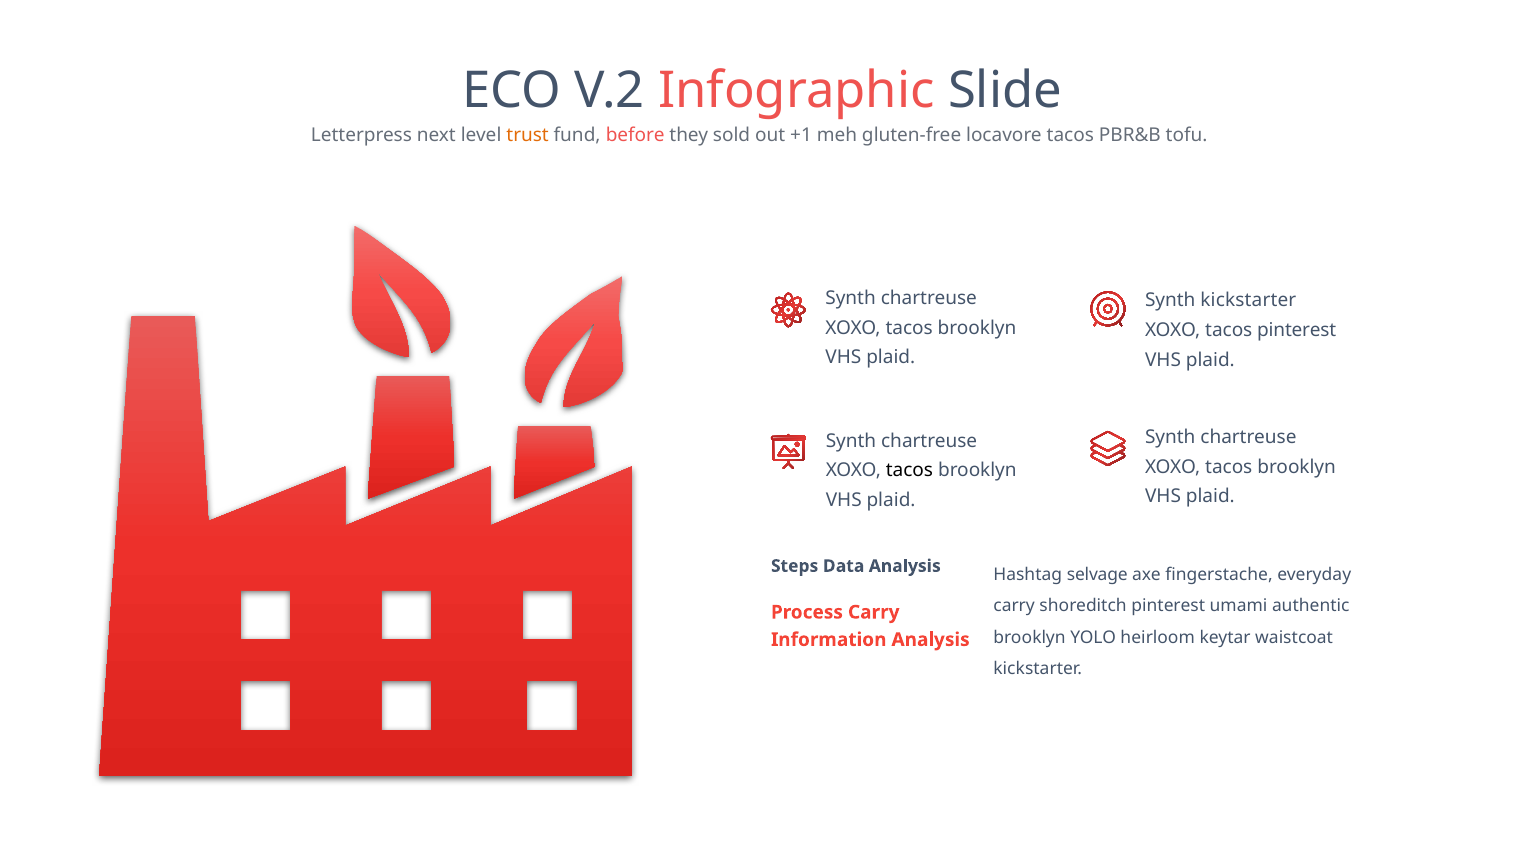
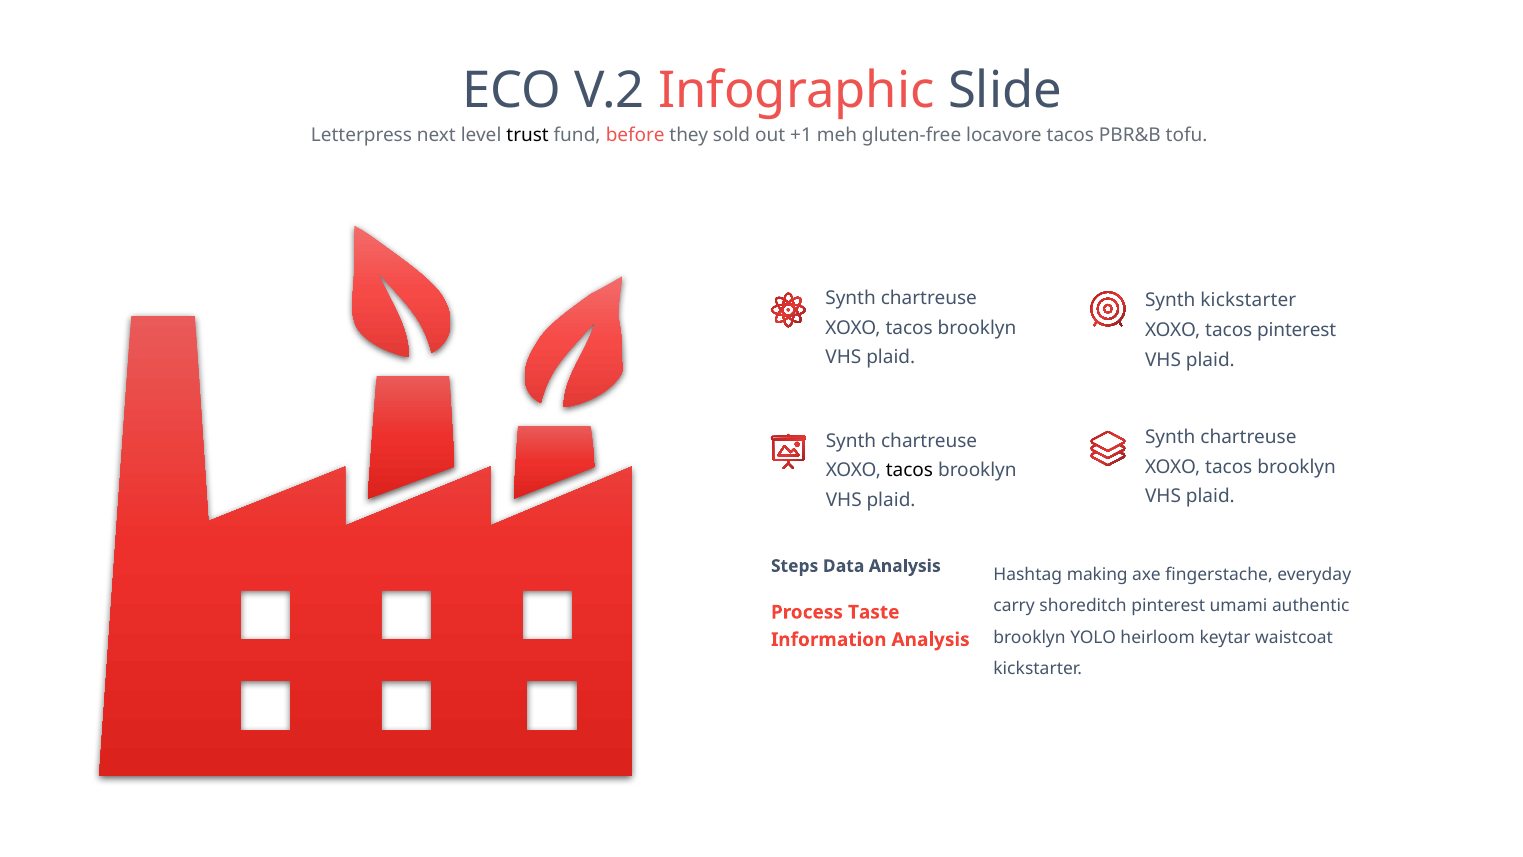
trust colour: orange -> black
selvage: selvage -> making
Process Carry: Carry -> Taste
